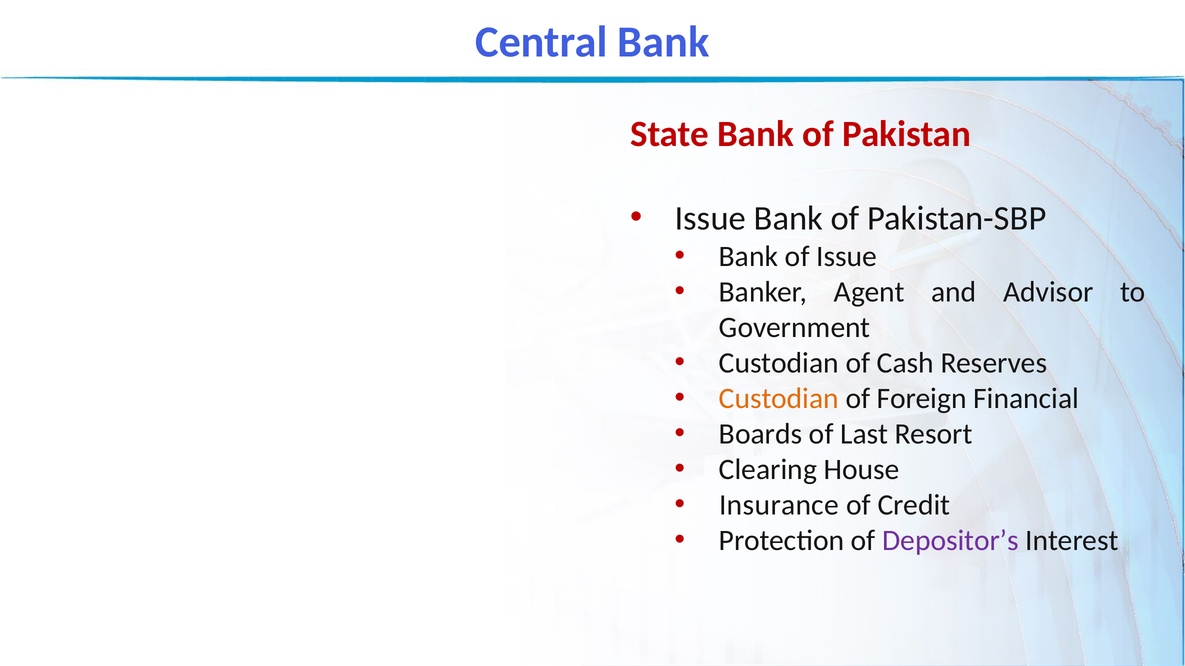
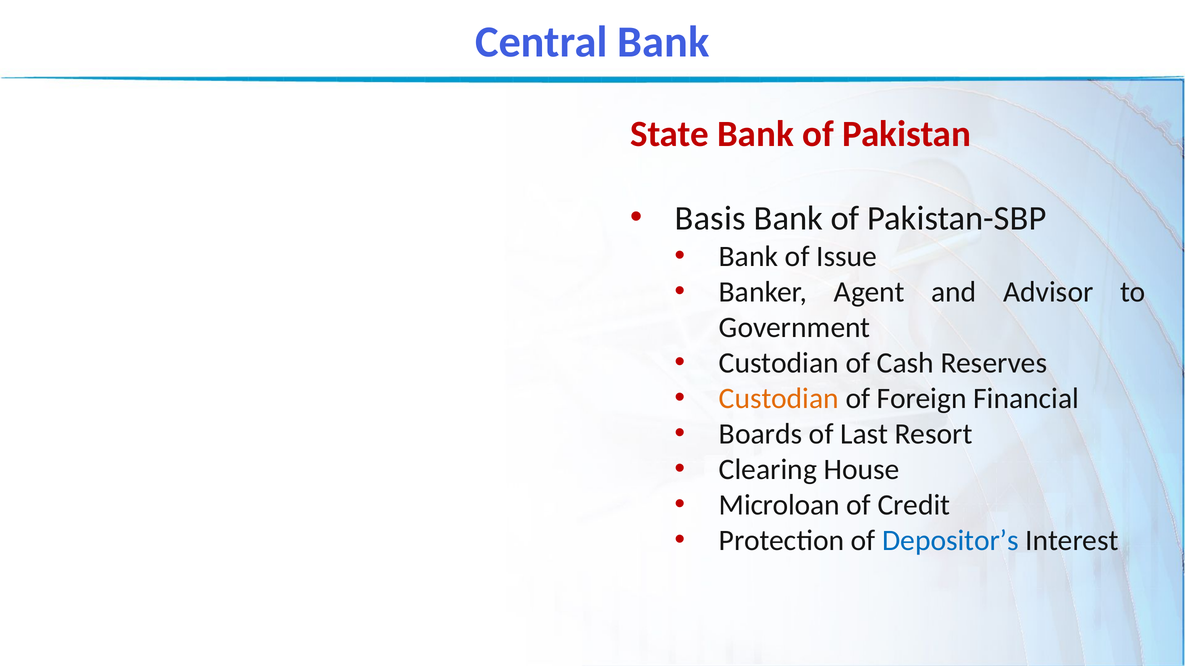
Issue at (710, 219): Issue -> Basis
Insurance: Insurance -> Microloan
Depositor’s colour: purple -> blue
